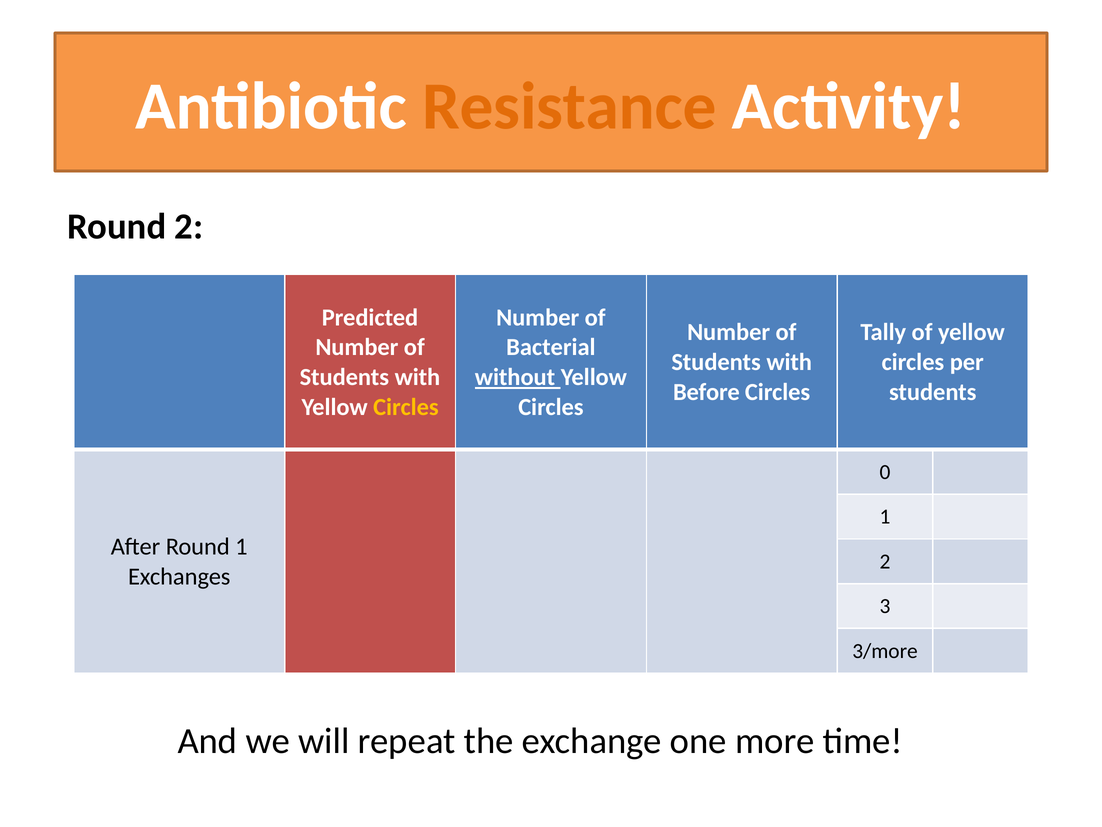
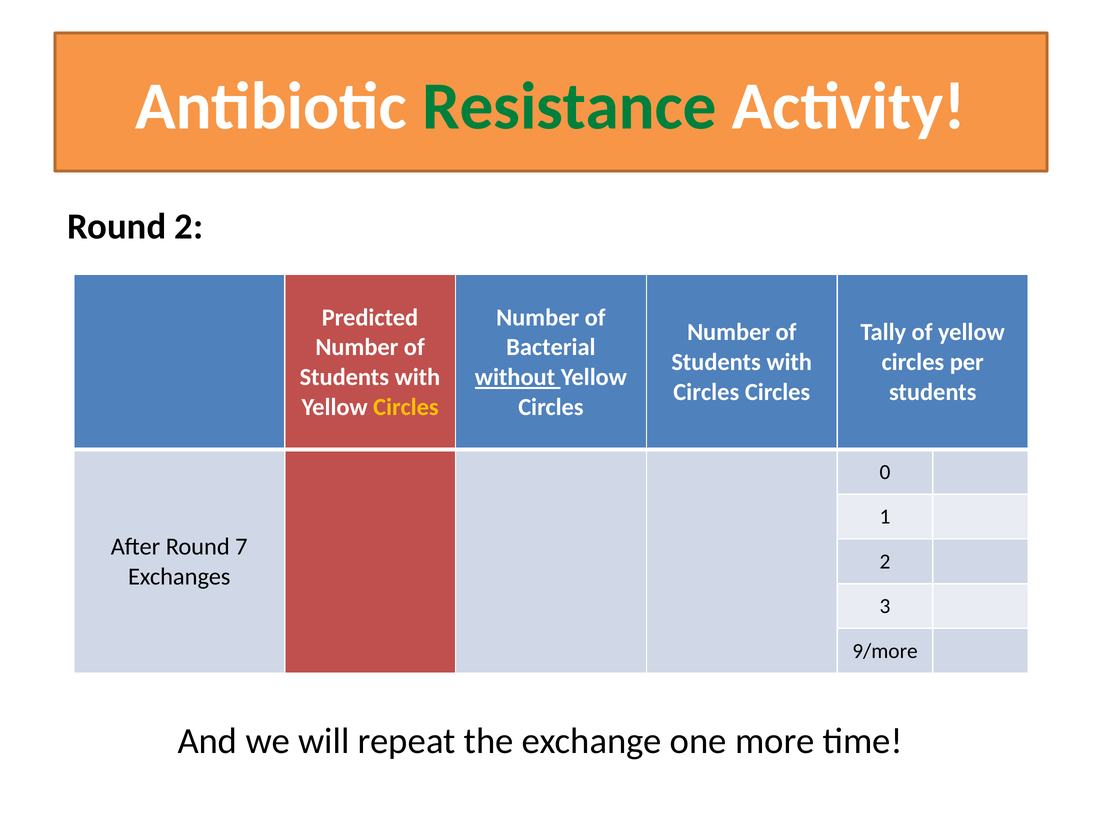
Resistance colour: orange -> green
Before at (706, 392): Before -> Circles
Round 1: 1 -> 7
3/more: 3/more -> 9/more
